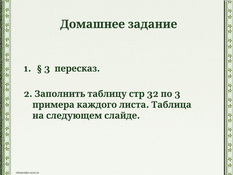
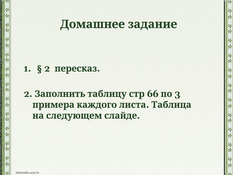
3 at (47, 68): 3 -> 2
32: 32 -> 66
